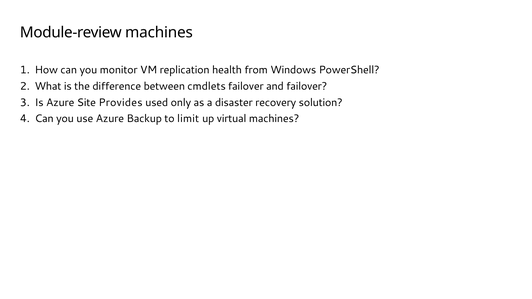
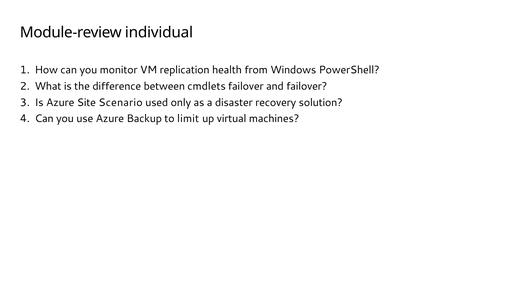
Module-review machines: machines -> individual
Provides: Provides -> Scenario
